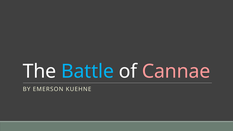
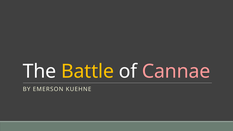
Battle colour: light blue -> yellow
